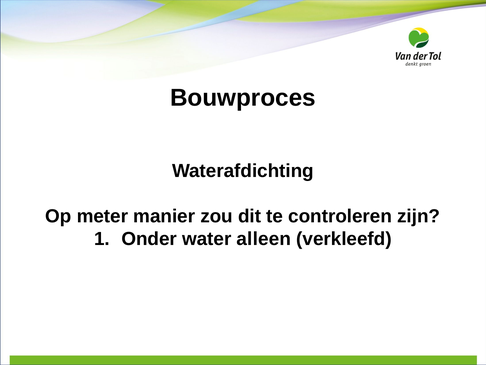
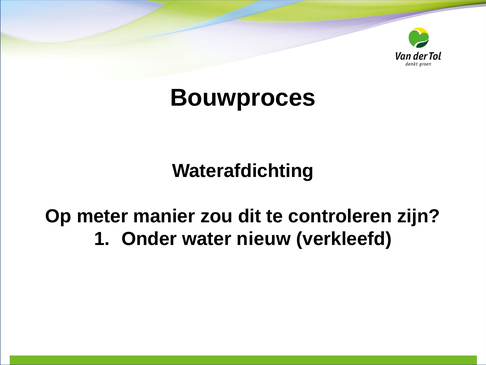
alleen: alleen -> nieuw
